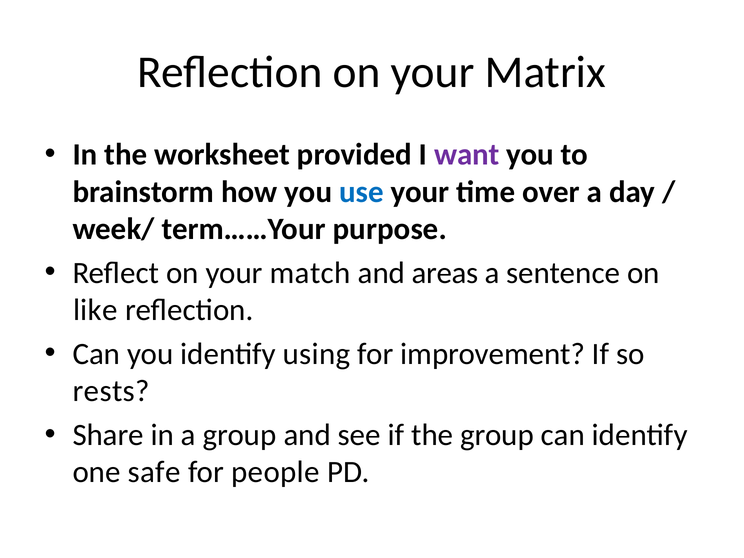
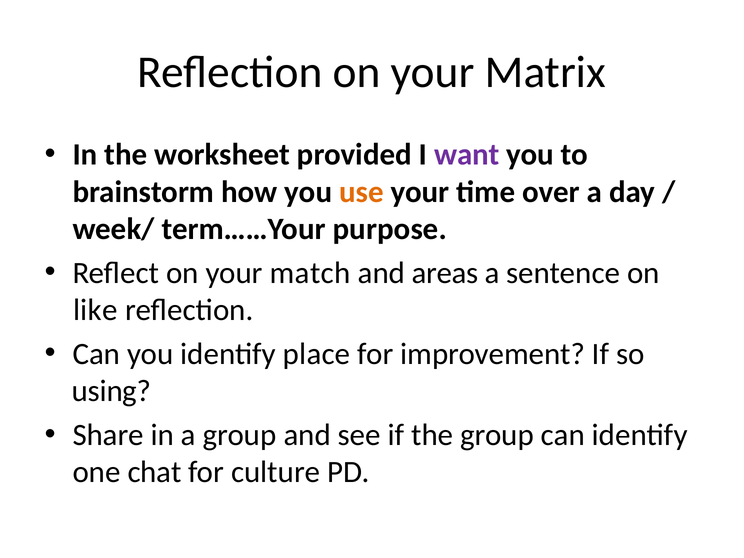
use colour: blue -> orange
using: using -> place
rests: rests -> using
safe: safe -> chat
people: people -> culture
